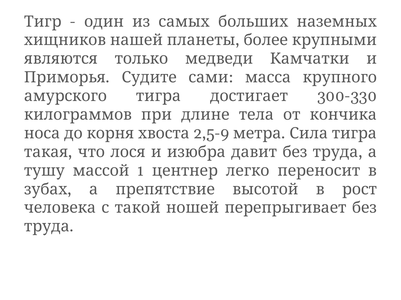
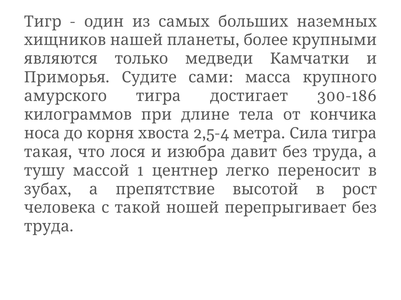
300-330: 300-330 -> 300-186
2,5-9: 2,5-9 -> 2,5-4
